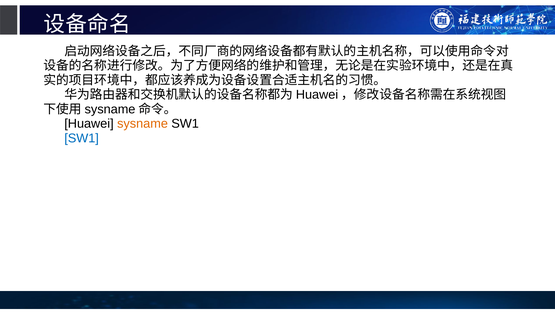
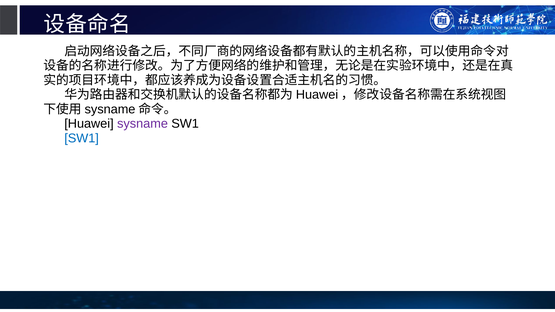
sysname colour: orange -> purple
